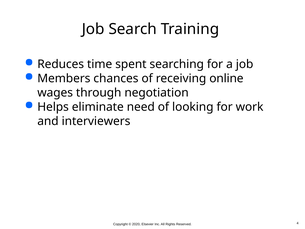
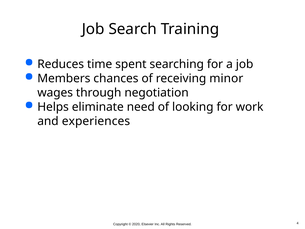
online: online -> minor
interviewers: interviewers -> experiences
